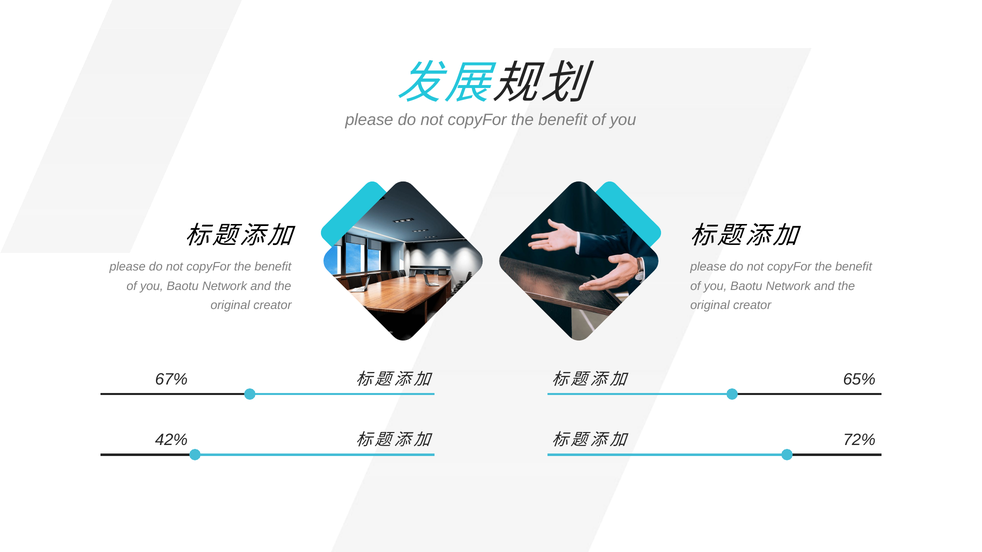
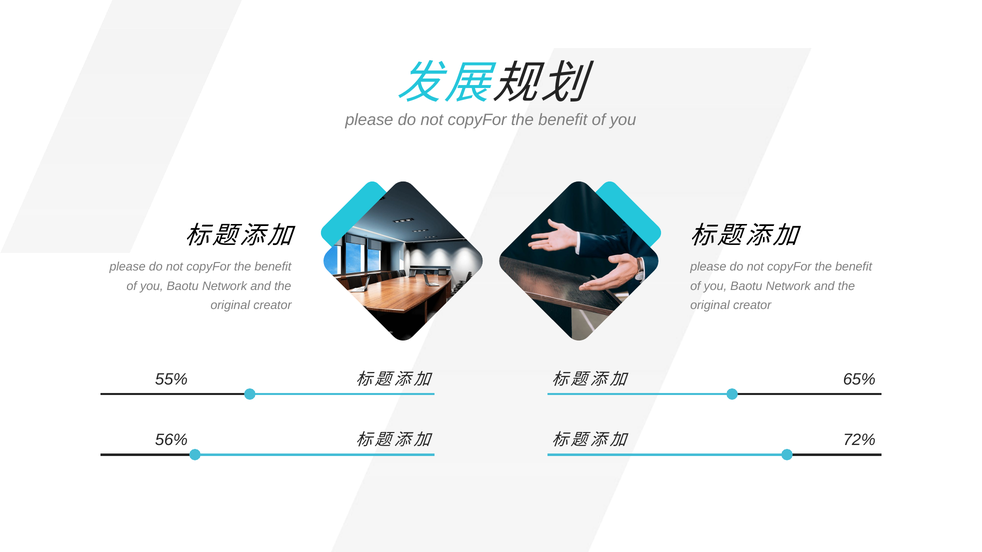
67%: 67% -> 55%
42%: 42% -> 56%
